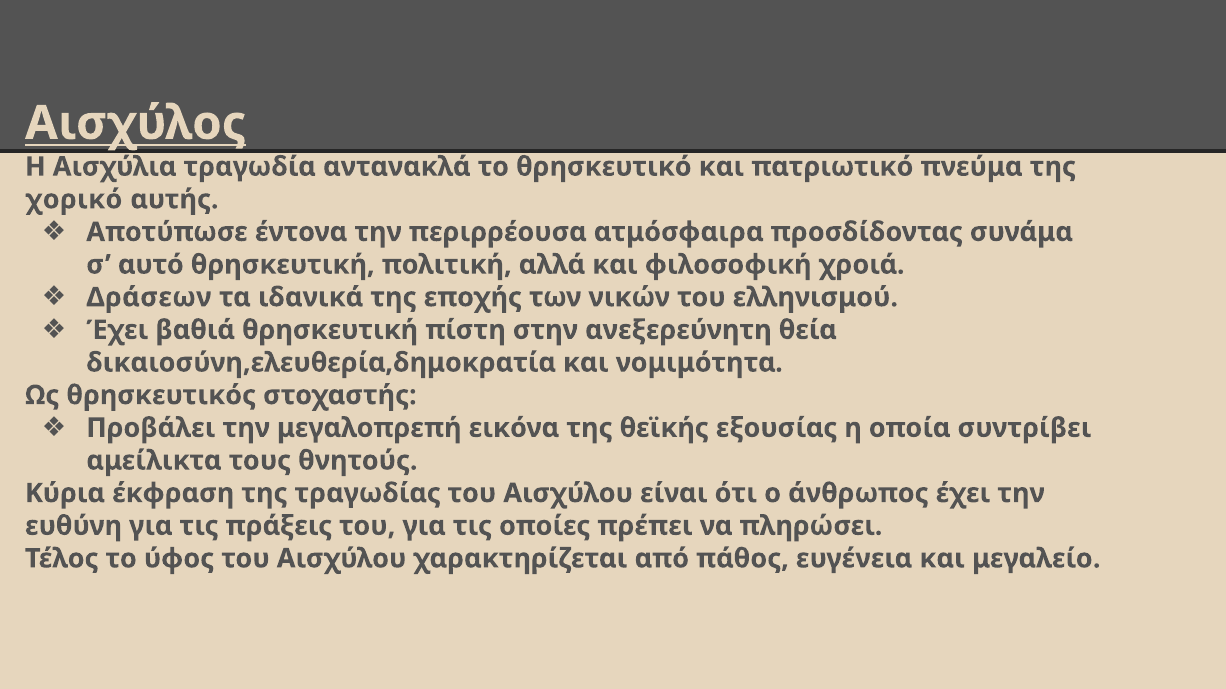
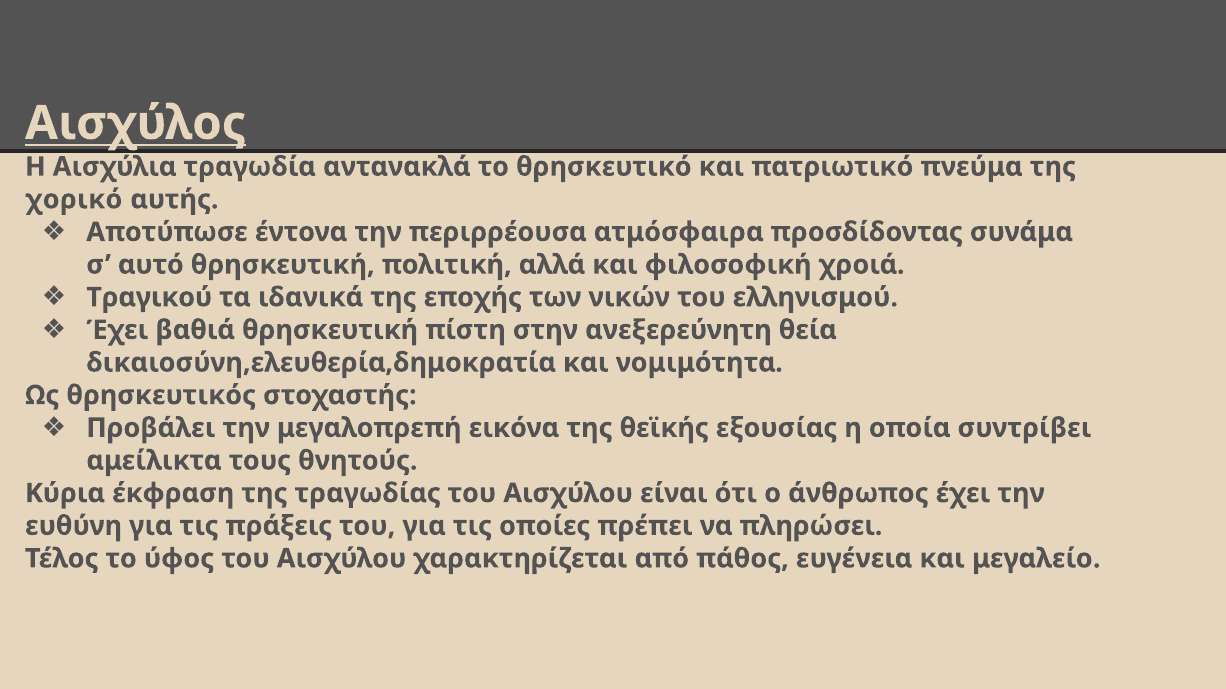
Δράσεων: Δράσεων -> Τραγικού
